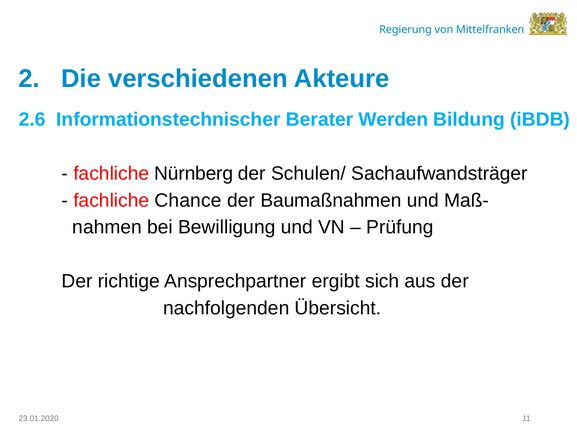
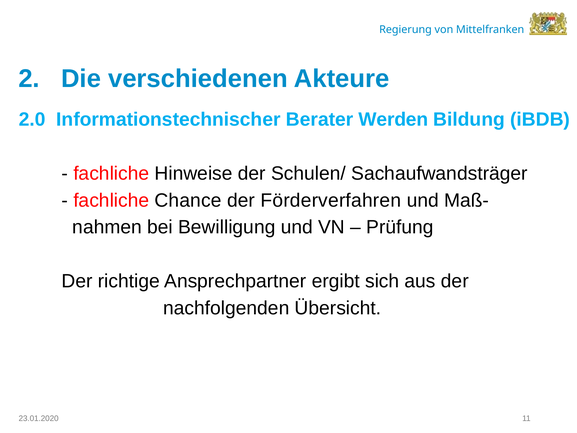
2.6: 2.6 -> 2.0
Nürnberg: Nürnberg -> Hinweise
Baumaßnahmen: Baumaßnahmen -> Förderverfahren
